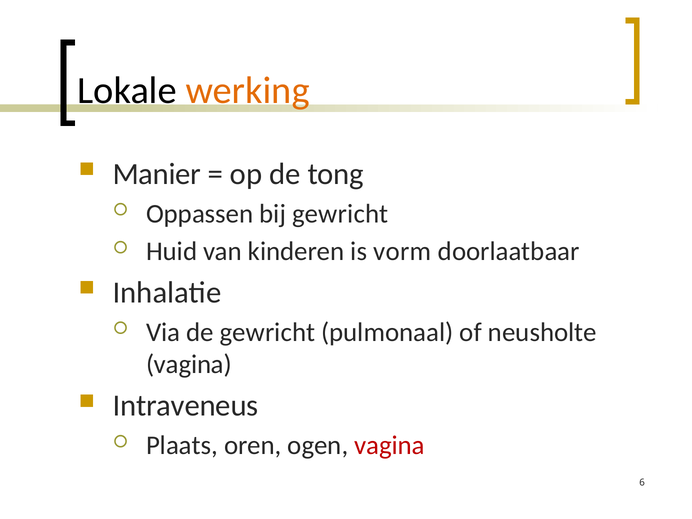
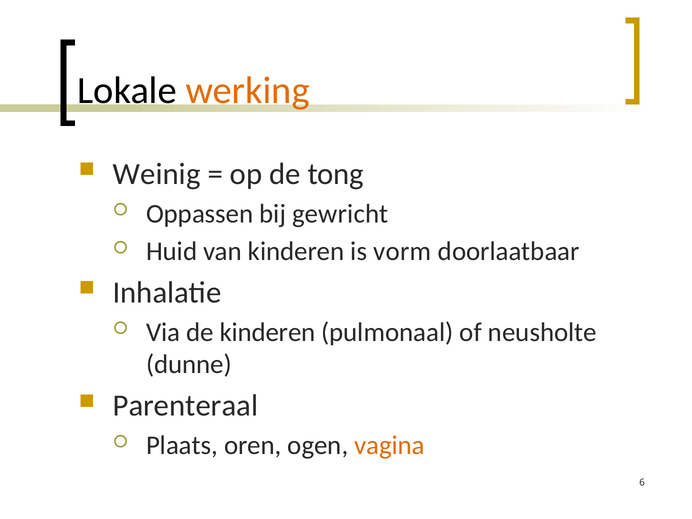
Manier: Manier -> Weinig
de gewricht: gewricht -> kinderen
vagina at (189, 365): vagina -> dunne
Intraveneus: Intraveneus -> Parenteraal
vagina at (390, 445) colour: red -> orange
